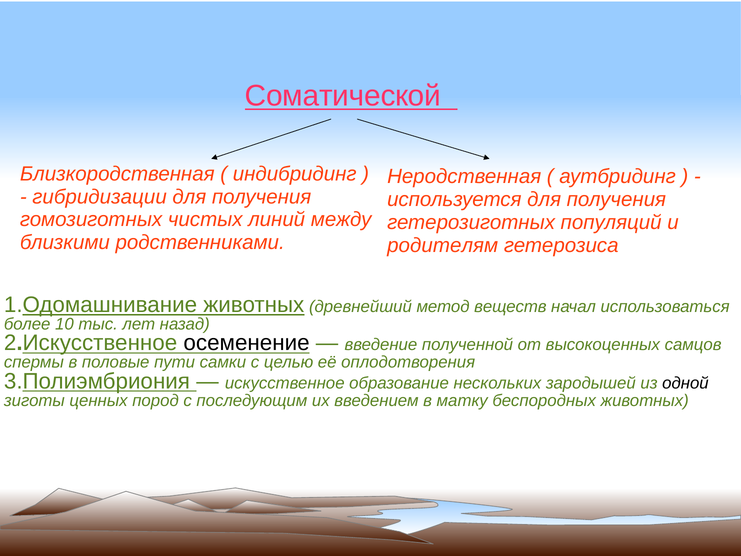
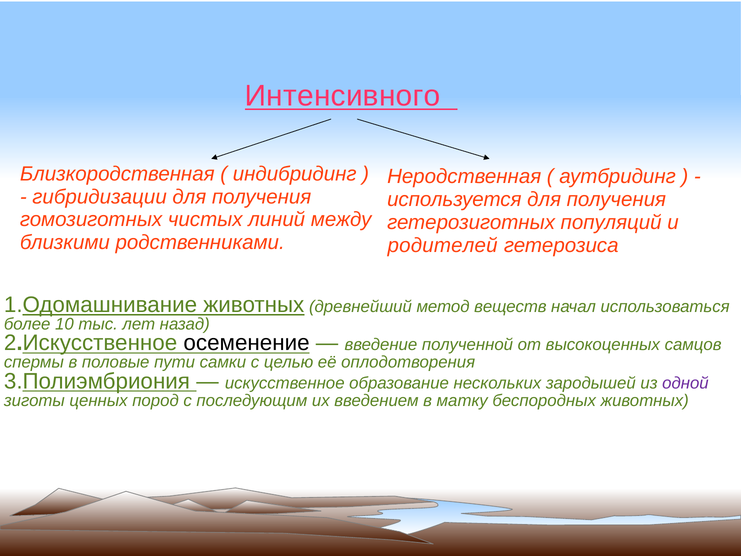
Соматической: Соматической -> Интенсивного
родителям: родителям -> родителей
одной colour: black -> purple
